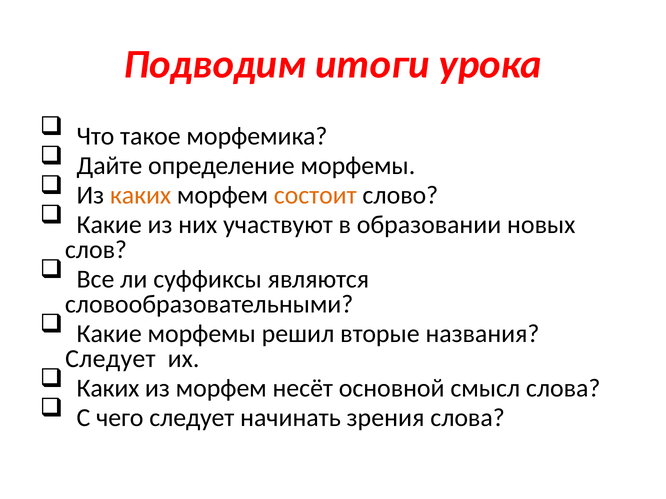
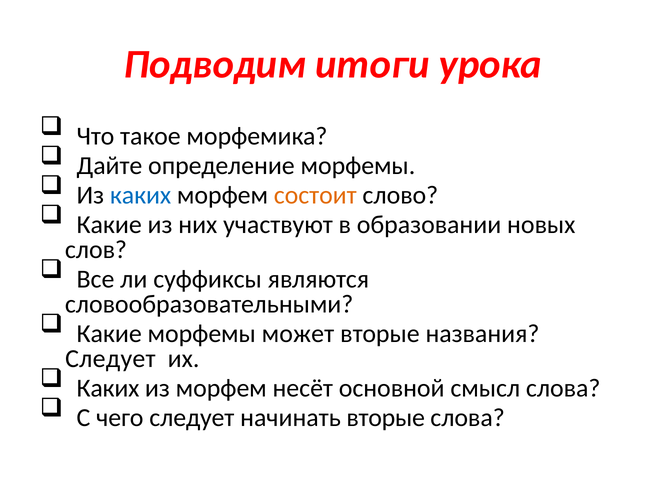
каких at (141, 195) colour: orange -> blue
решил: решил -> может
начинать зрения: зрения -> вторые
